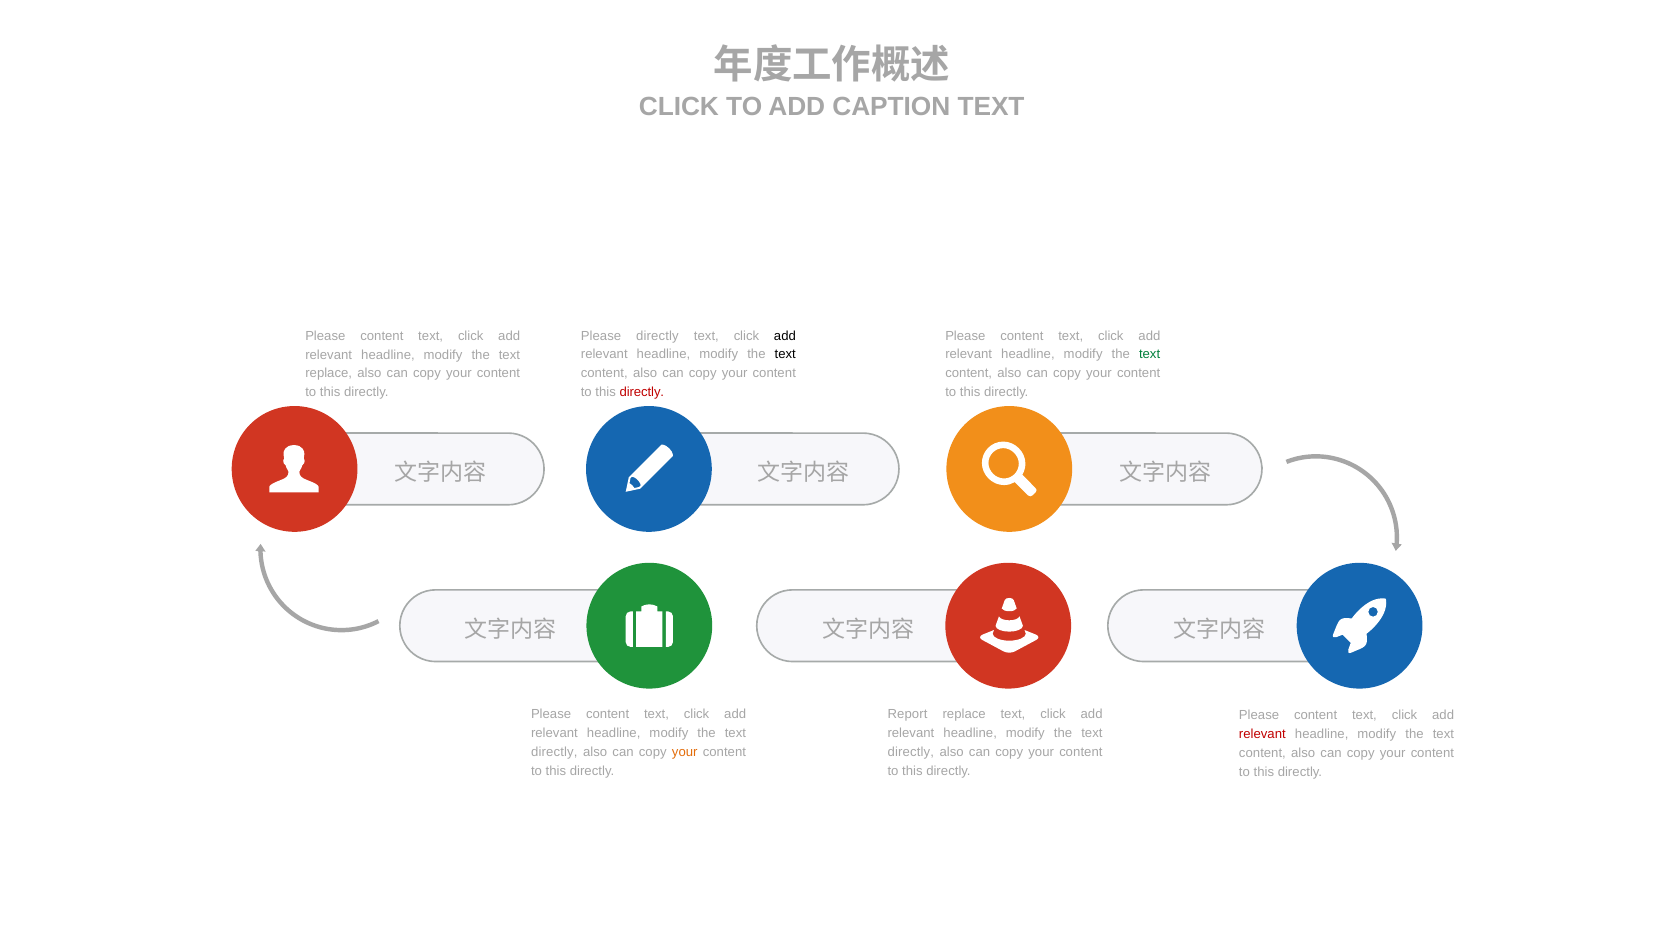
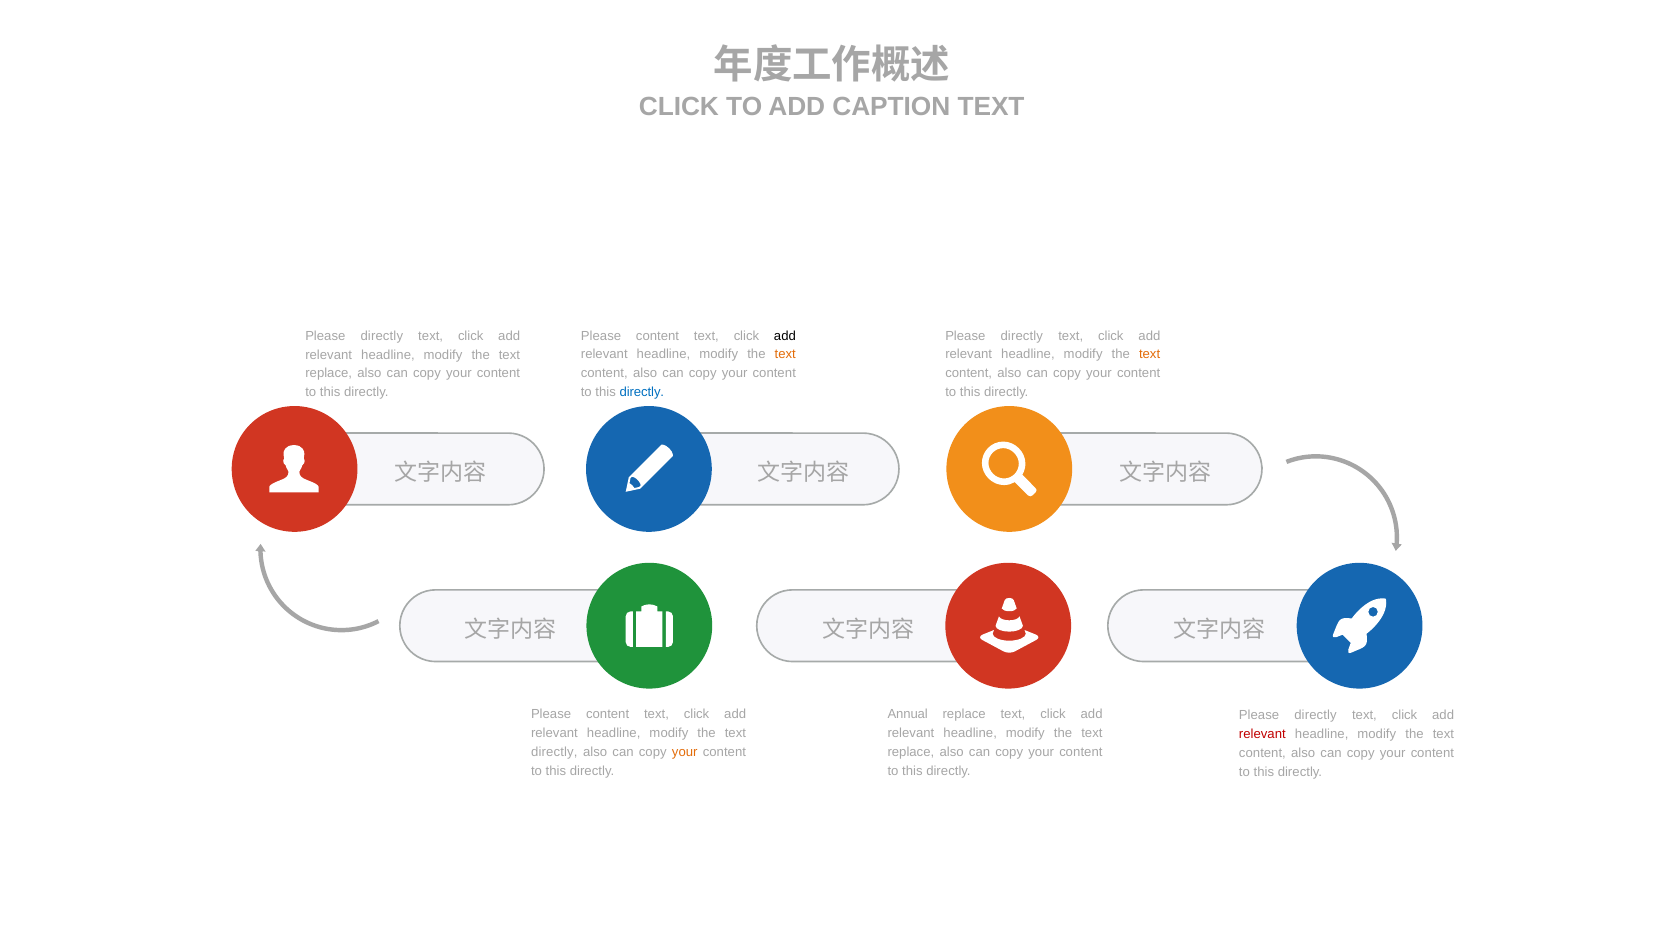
directly at (657, 336): directly -> content
content at (1022, 336): content -> directly
content at (382, 336): content -> directly
text at (785, 355) colour: black -> orange
text at (1150, 355) colour: green -> orange
directly at (642, 392) colour: red -> blue
Report: Report -> Annual
content at (1316, 715): content -> directly
directly at (911, 752): directly -> replace
